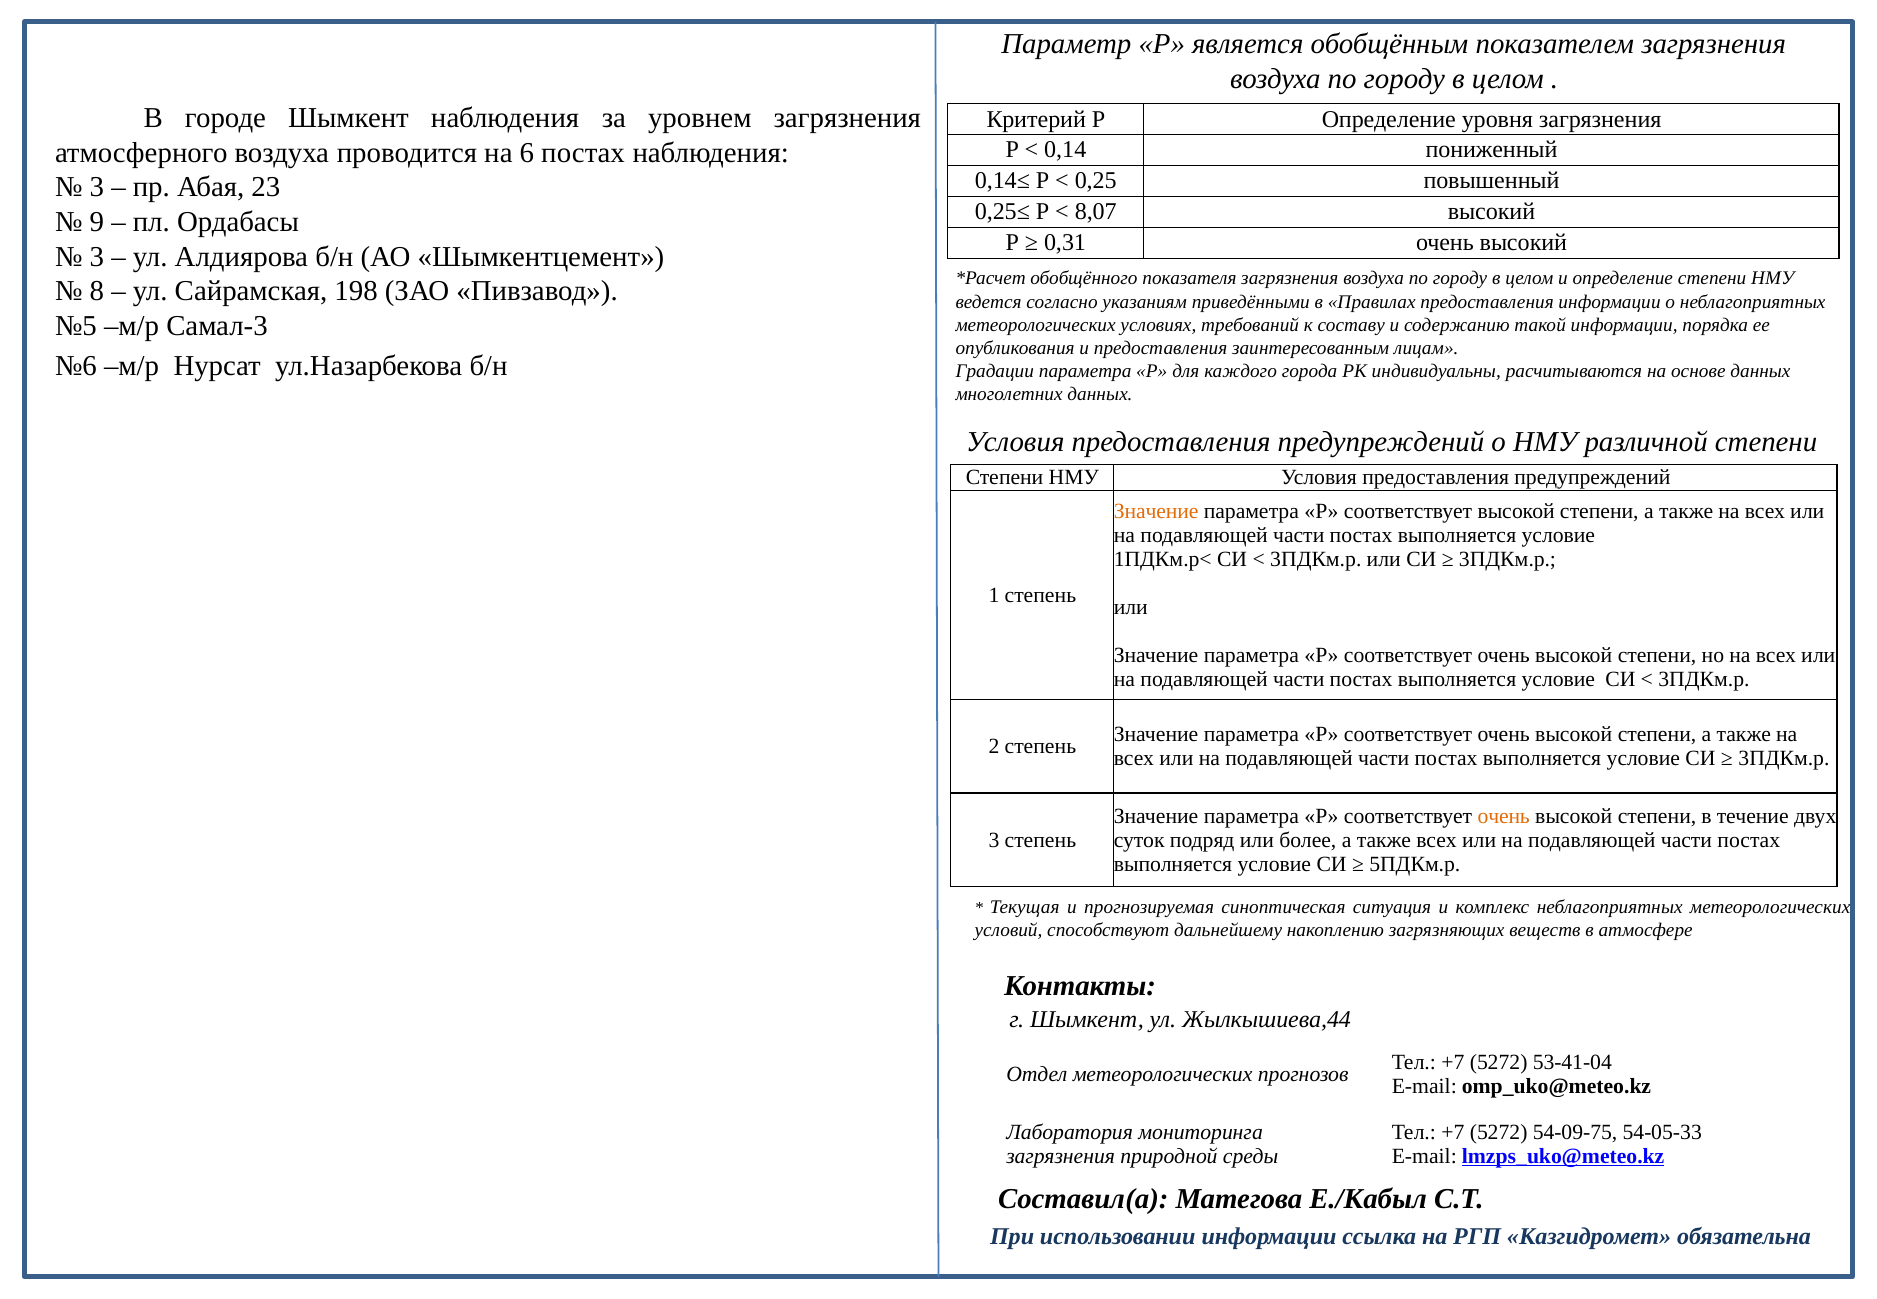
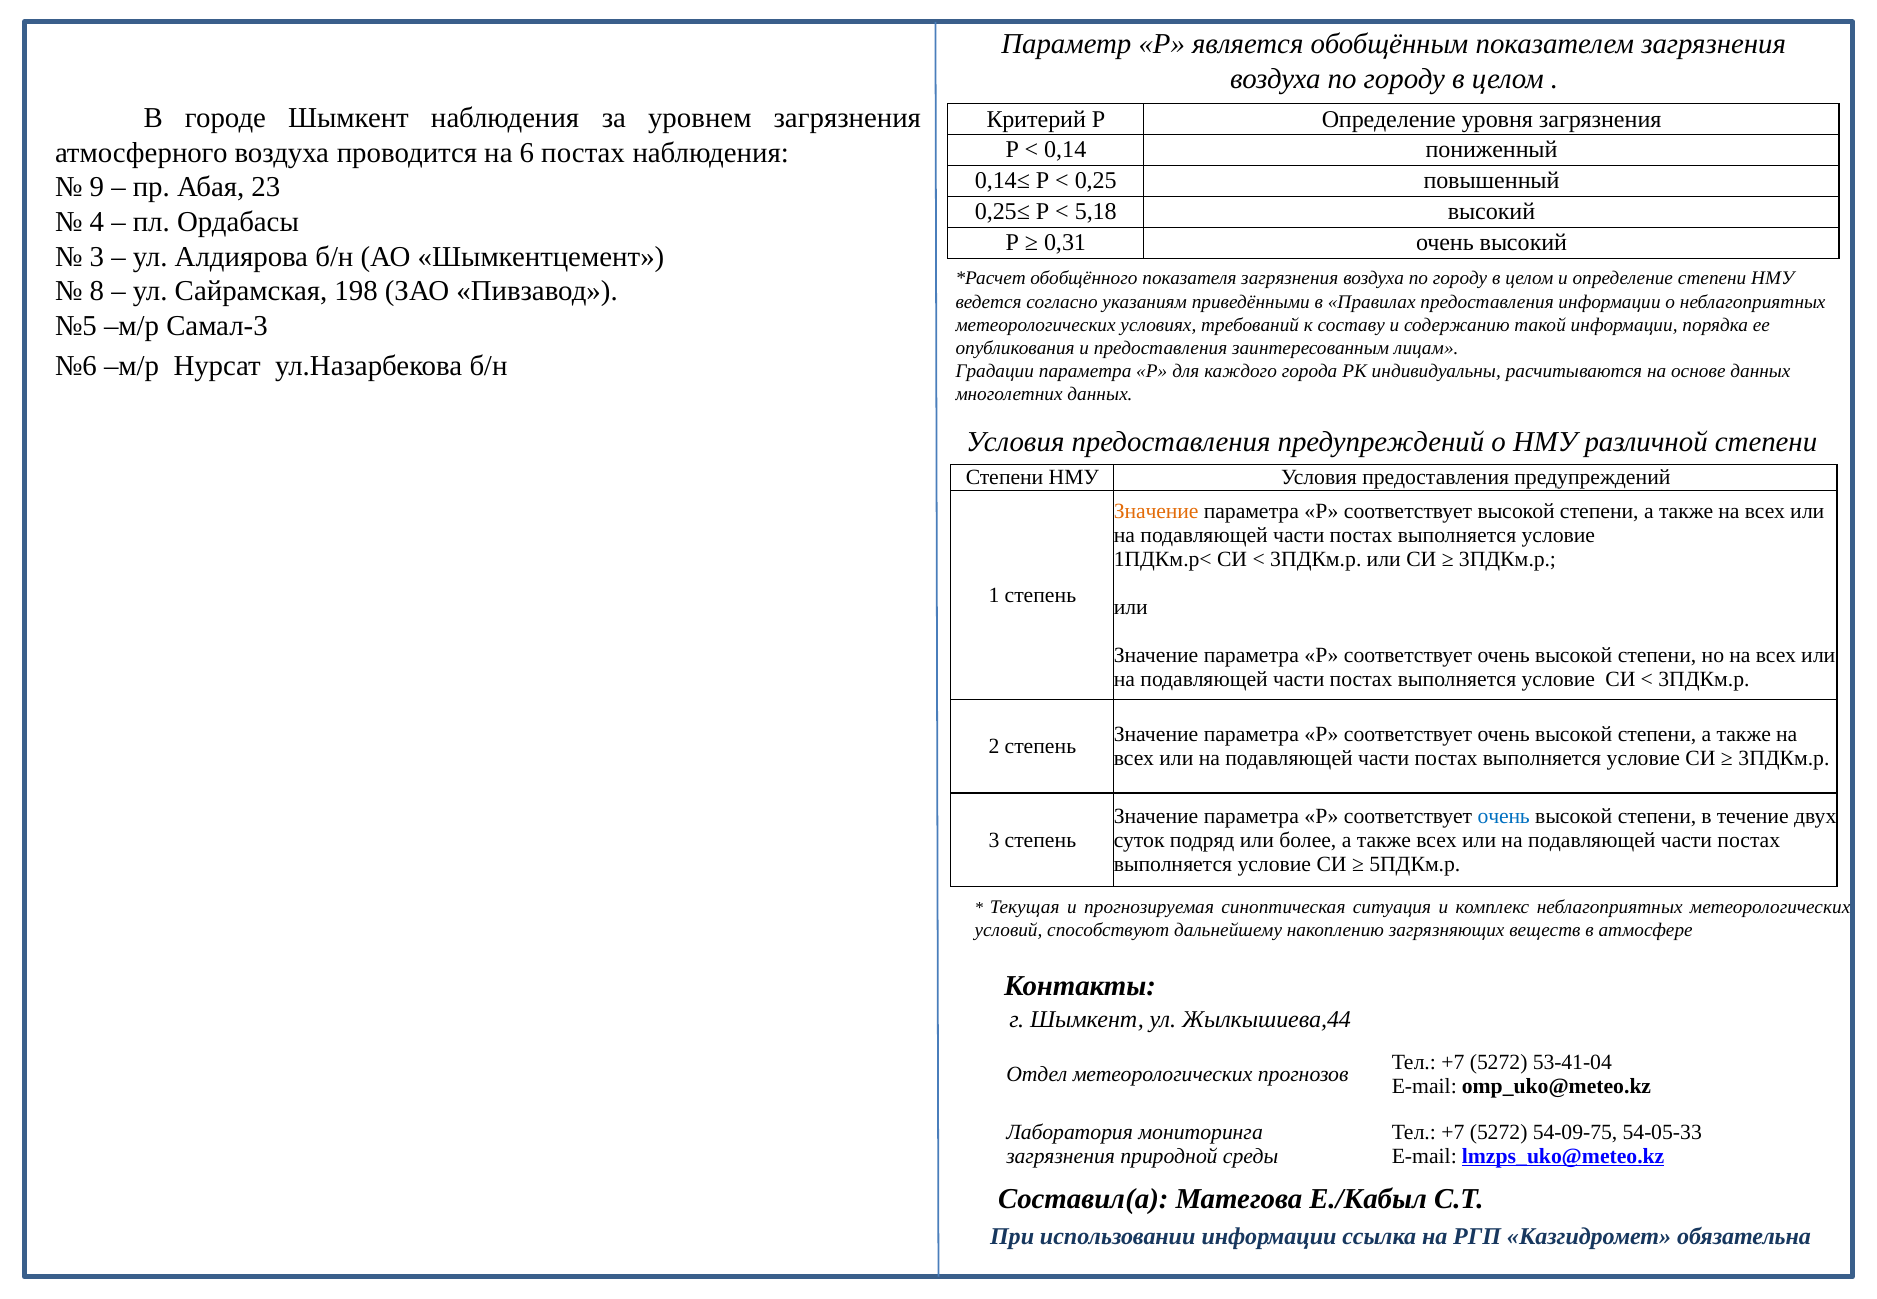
3 at (97, 187): 3 -> 9
8,07: 8,07 -> 5,18
9: 9 -> 4
очень at (1504, 816) colour: orange -> blue
